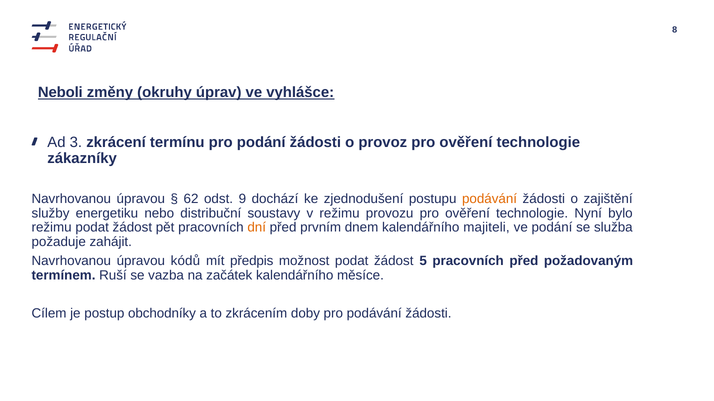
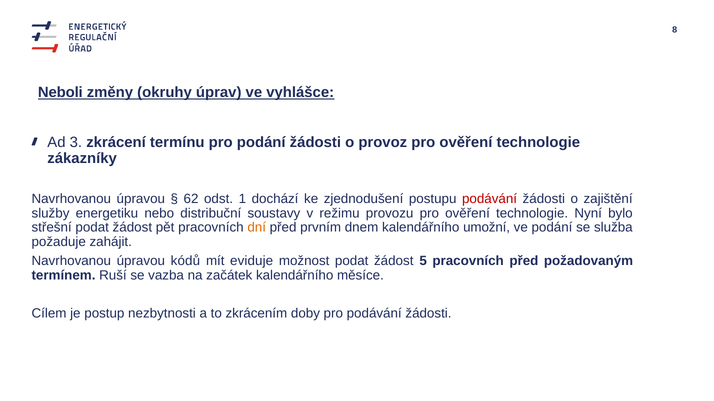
9: 9 -> 1
podávání at (490, 199) colour: orange -> red
režimu at (52, 228): režimu -> střešní
majiteli: majiteli -> umožní
předpis: předpis -> eviduje
obchodníky: obchodníky -> nezbytnosti
